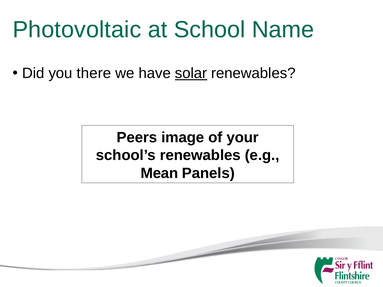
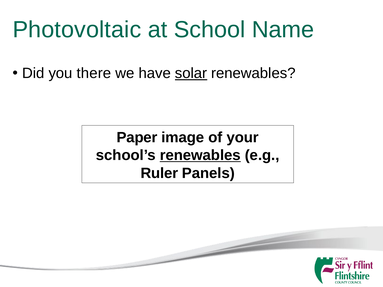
Peers: Peers -> Paper
renewables at (200, 155) underline: none -> present
Mean: Mean -> Ruler
